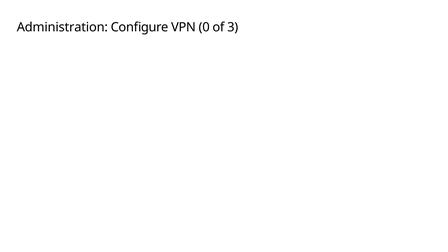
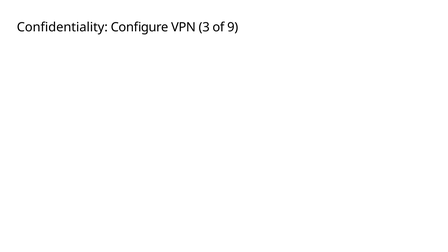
Administration: Administration -> Confidentiality
0: 0 -> 3
3: 3 -> 9
